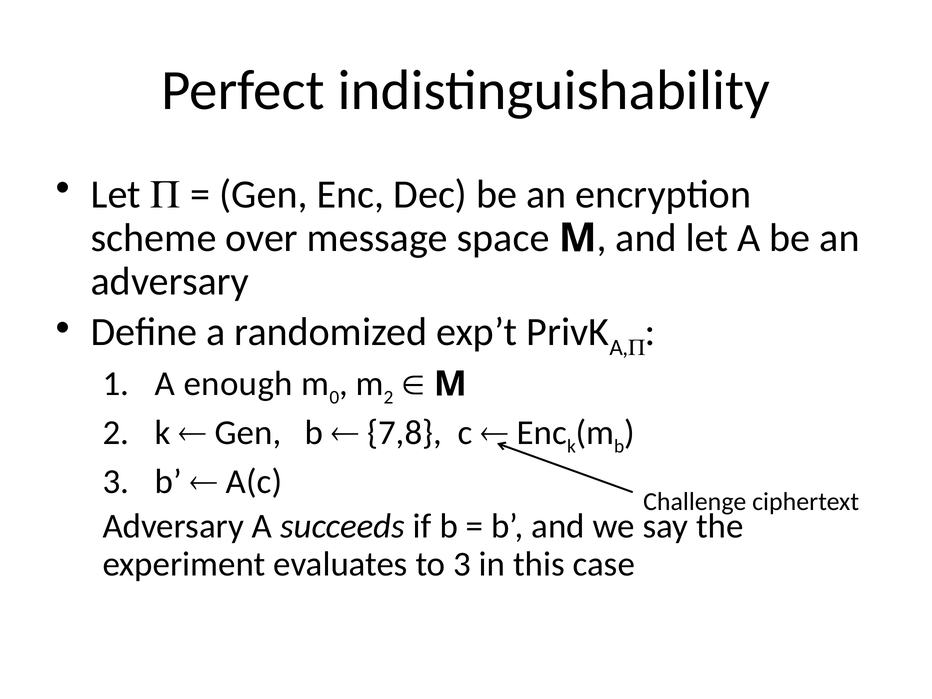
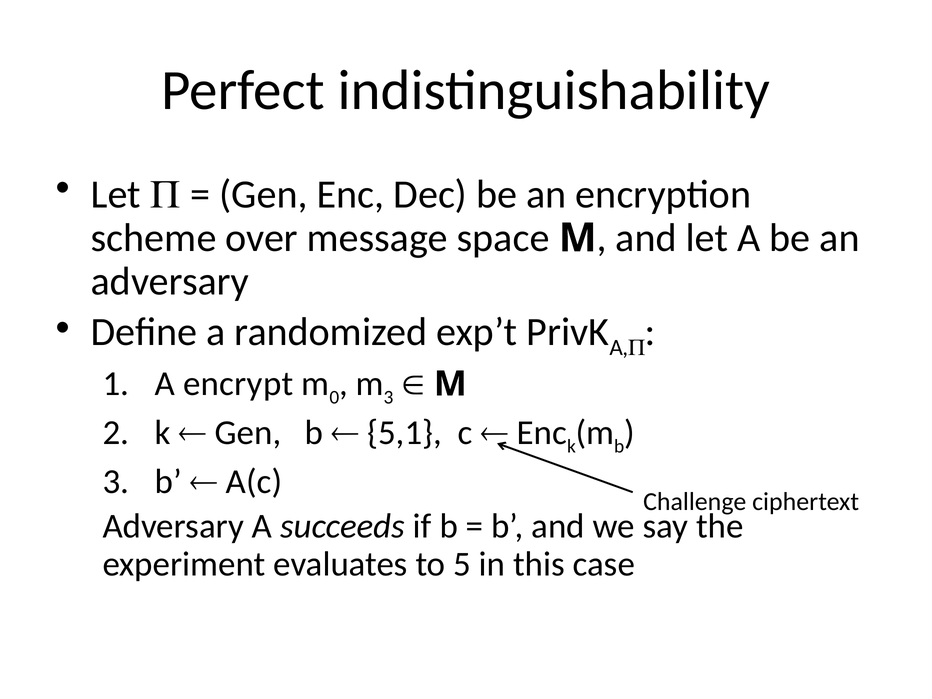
enough: enough -> encrypt
2 at (389, 397): 2 -> 3
7,8: 7,8 -> 5,1
to 3: 3 -> 5
